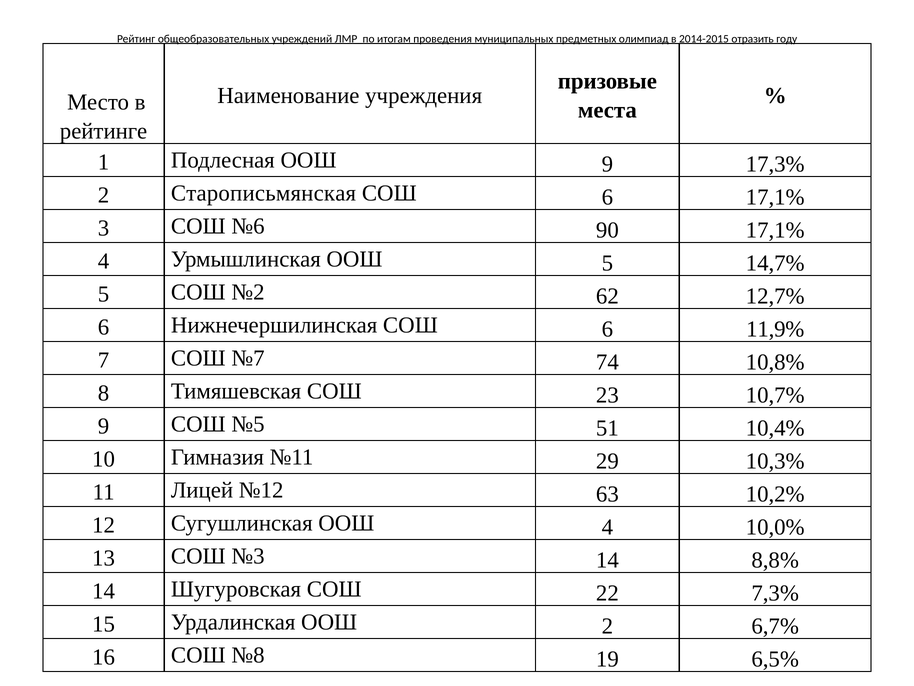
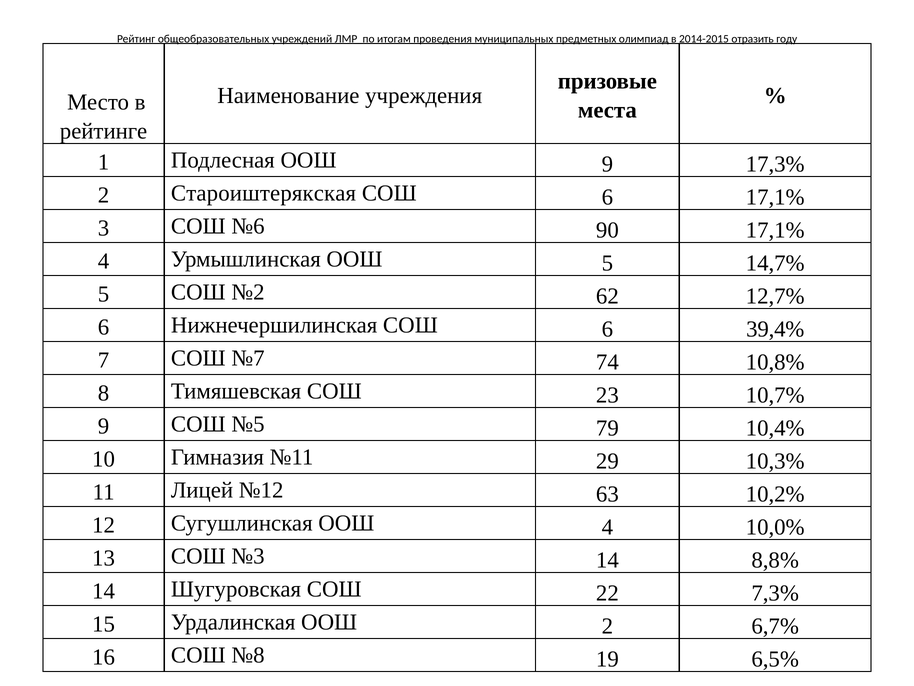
Старописьмянская: Старописьмянская -> Староиштерякская
11,9%: 11,9% -> 39,4%
51: 51 -> 79
